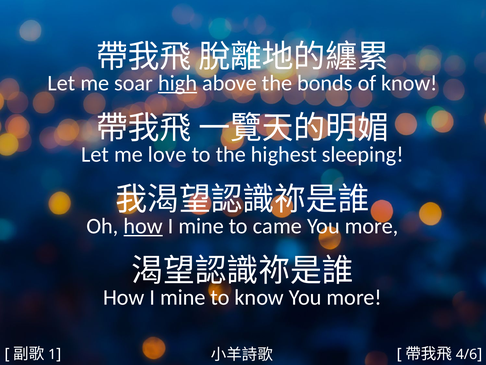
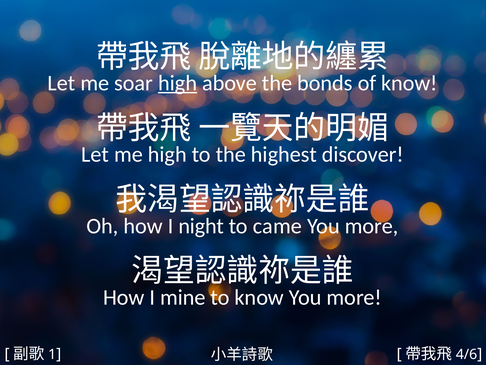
me love: love -> high
sleeping: sleeping -> discover
how at (143, 226) underline: present -> none
mine at (201, 226): mine -> night
